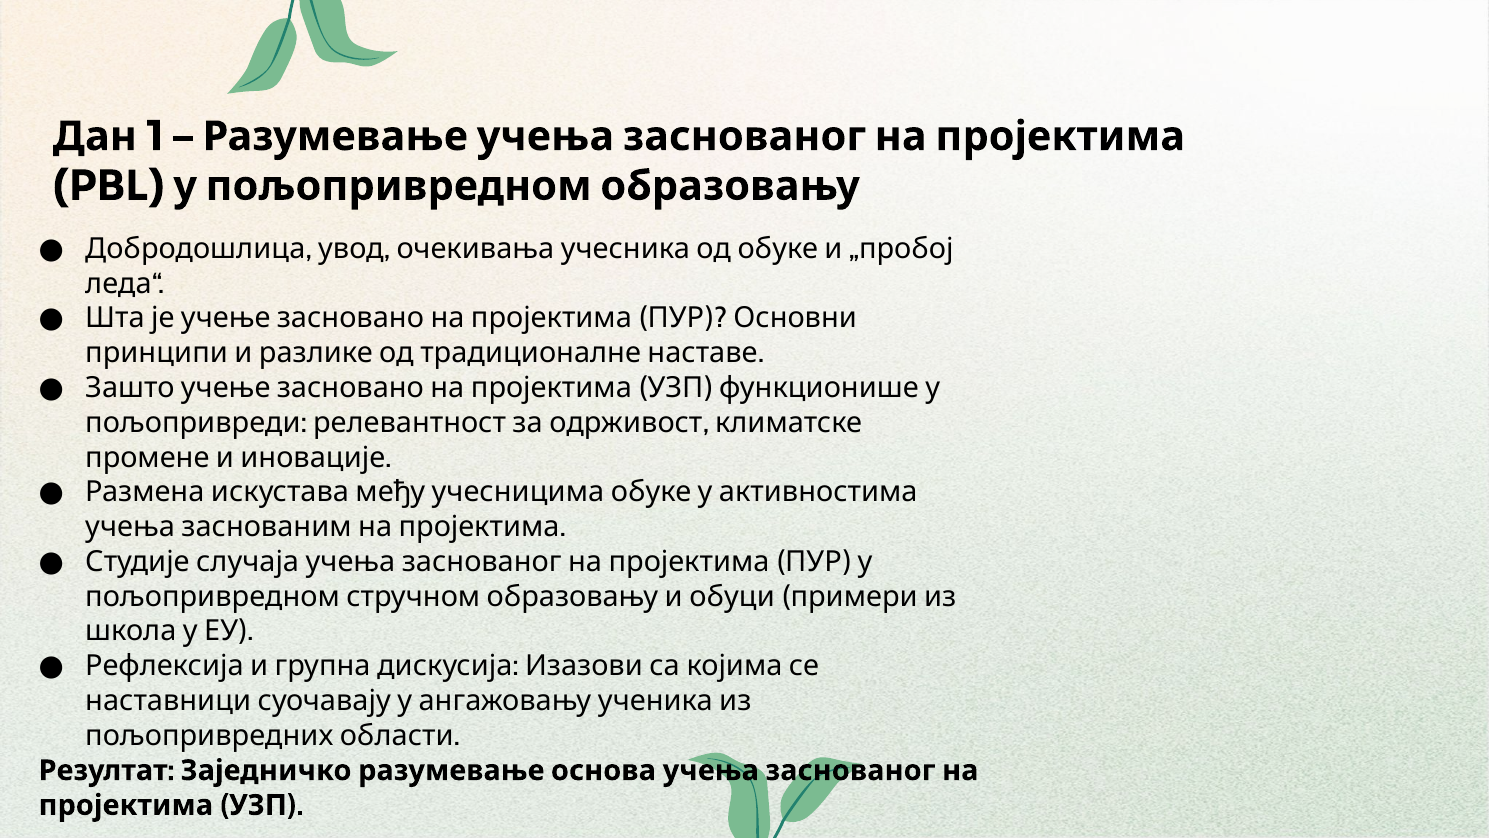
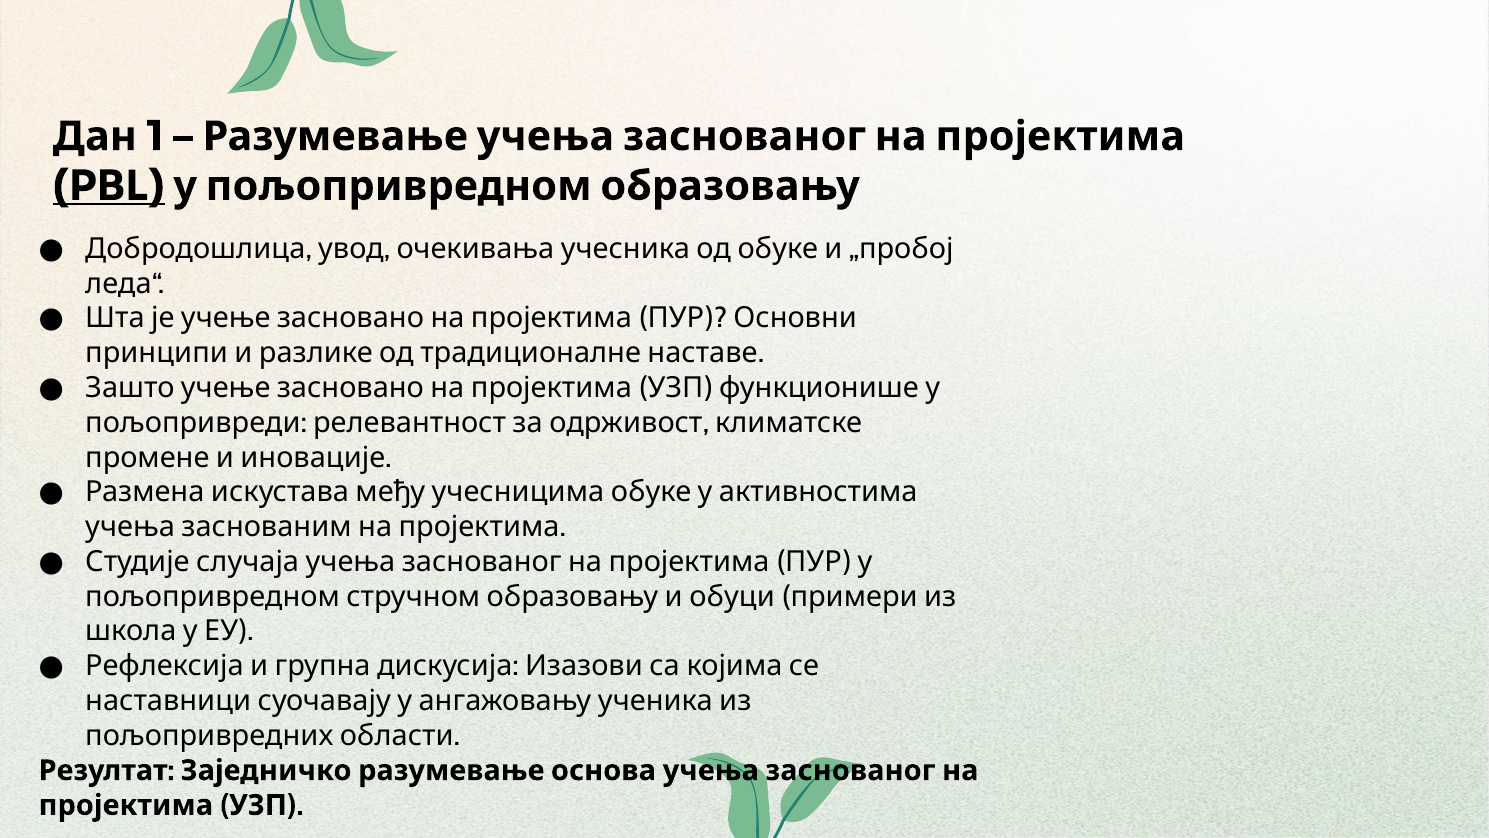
PBL underline: none -> present
